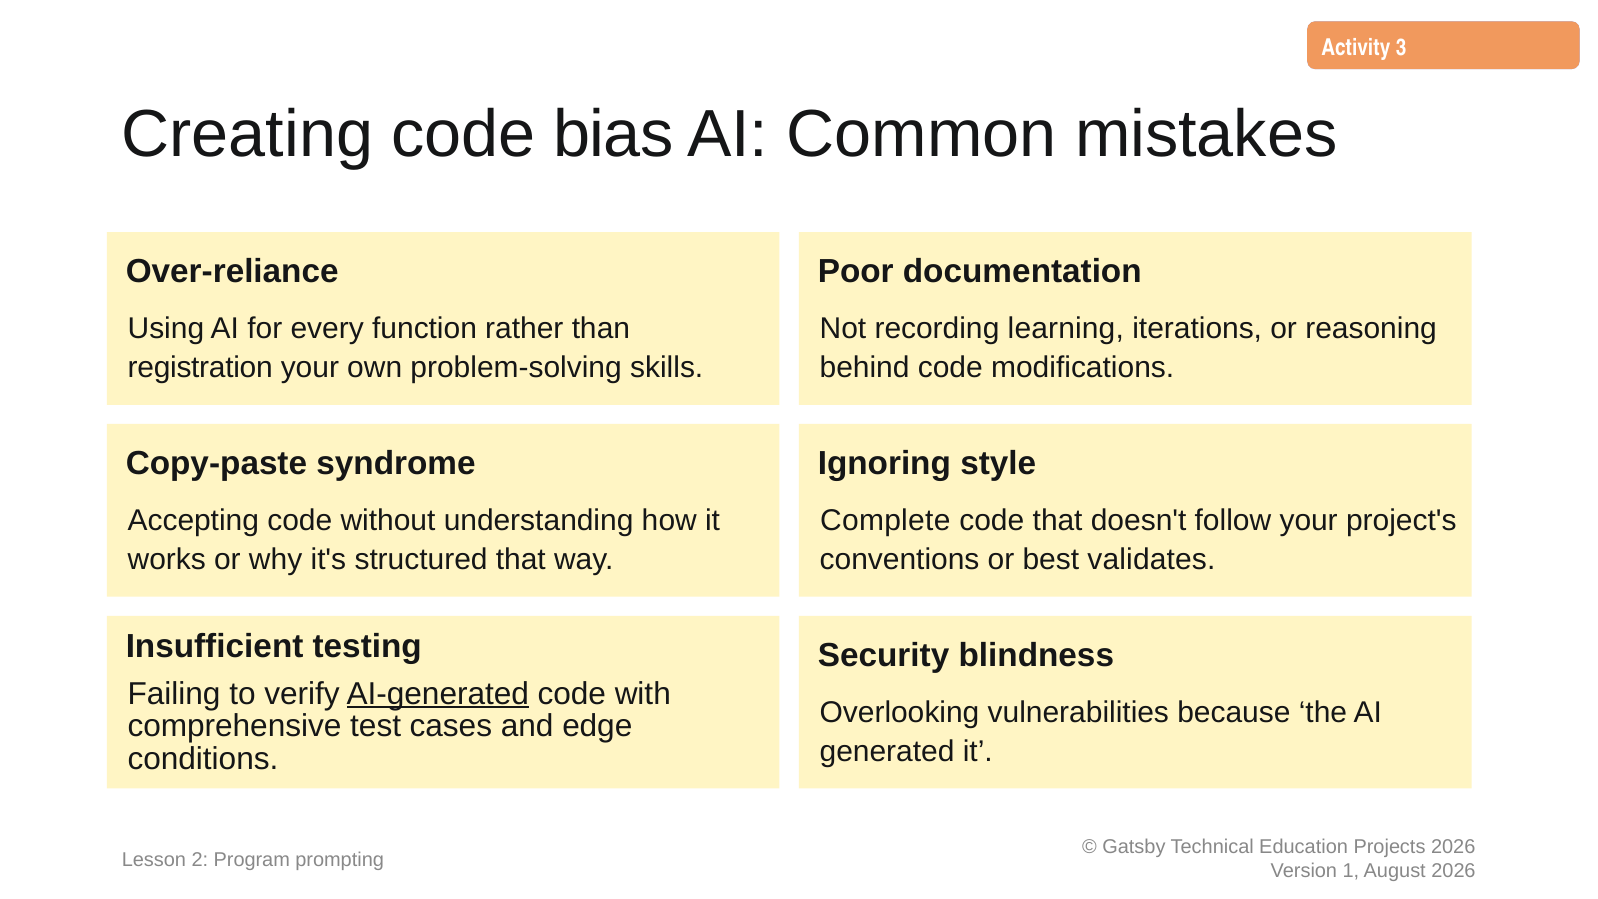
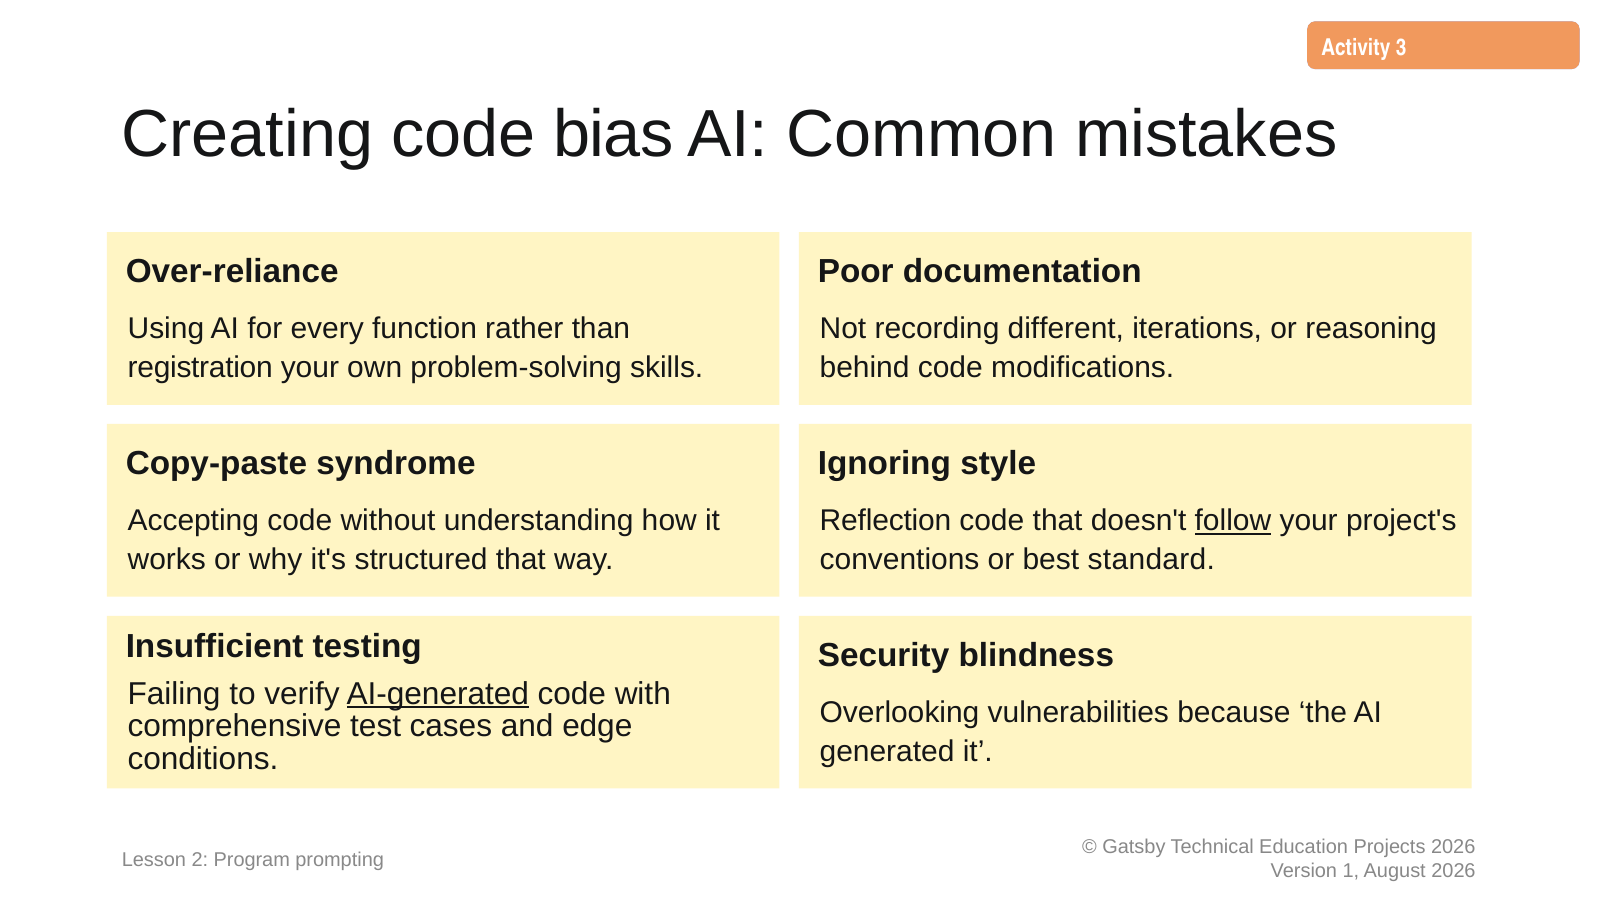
learning: learning -> different
Complete: Complete -> Reflection
follow underline: none -> present
validates: validates -> standard
